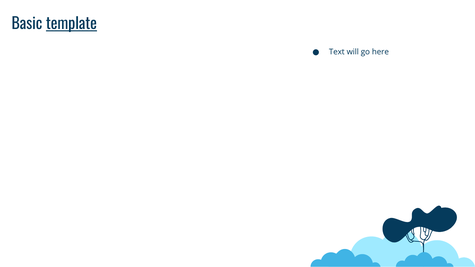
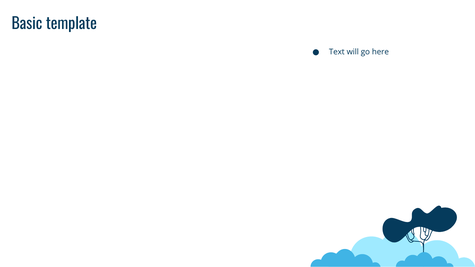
template underline: present -> none
